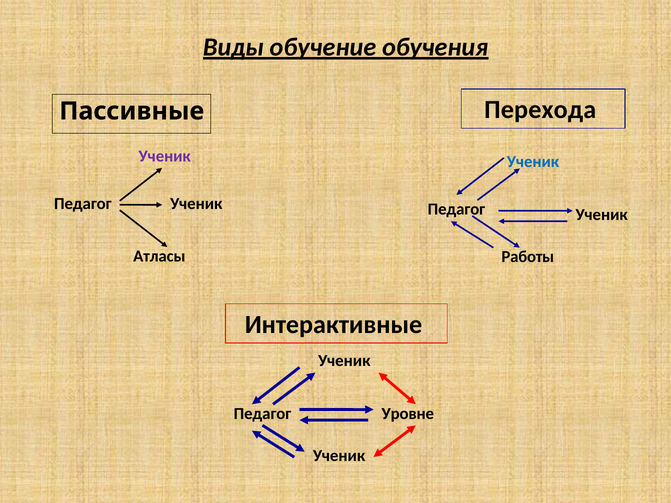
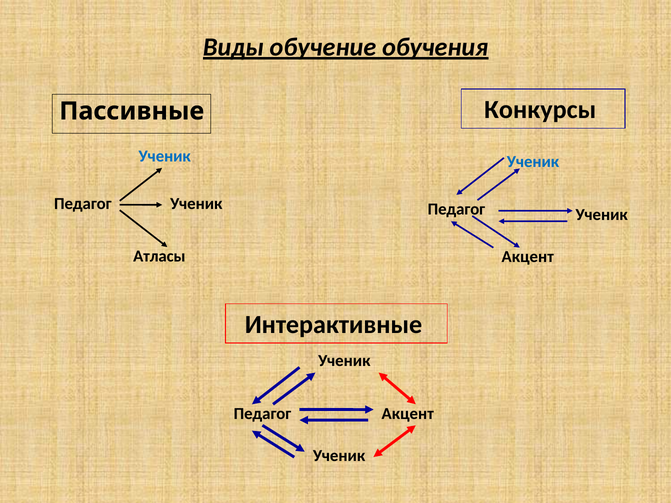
Перехода: Перехода -> Конкурсы
Ученик at (165, 156) colour: purple -> blue
Работы at (528, 257): Работы -> Акцент
Уровне at (408, 414): Уровне -> Акцент
